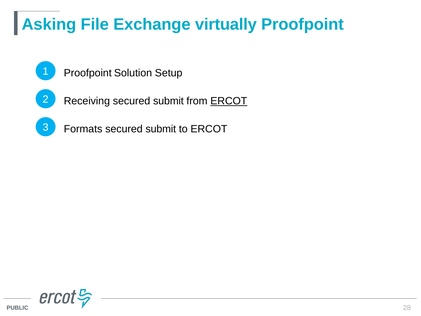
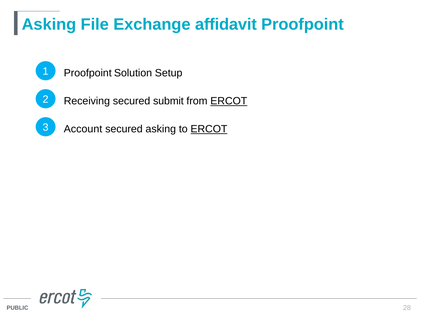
virtually: virtually -> affidavit
Formats: Formats -> Account
submit at (161, 129): submit -> asking
ERCOT at (209, 129) underline: none -> present
